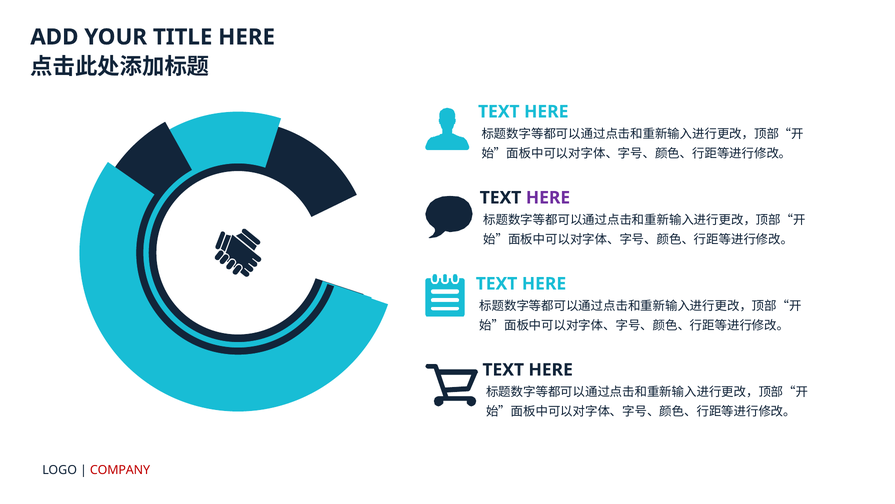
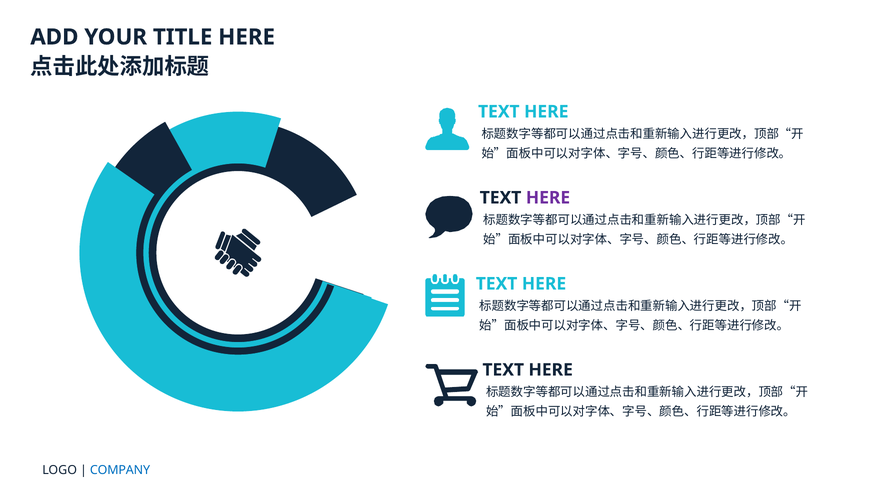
COMPANY colour: red -> blue
